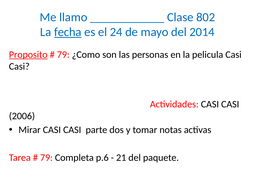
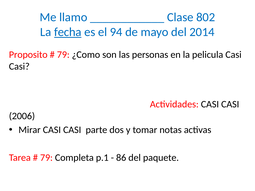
24: 24 -> 94
Proposito underline: present -> none
p.6: p.6 -> p.1
21: 21 -> 86
